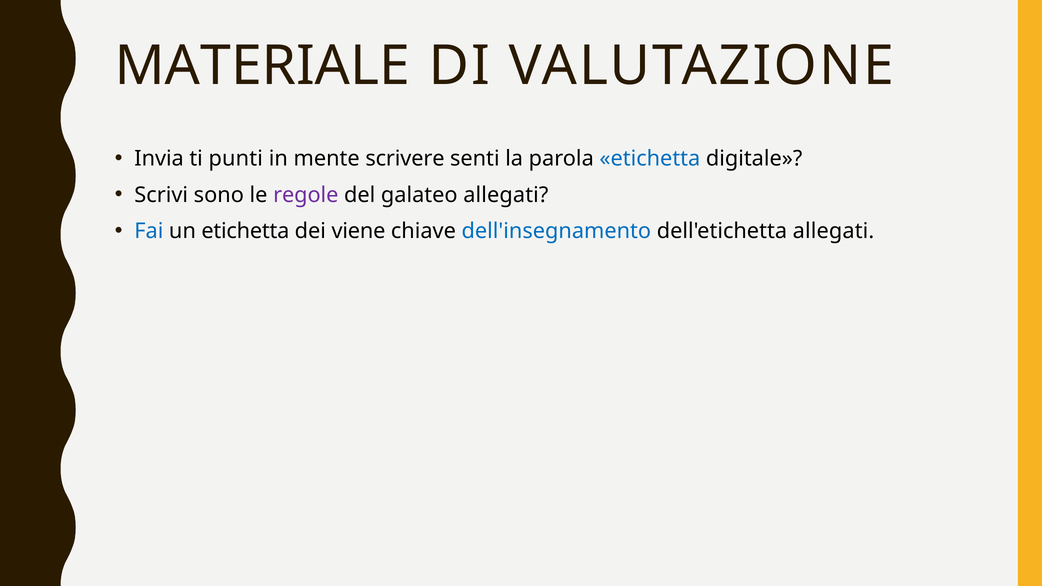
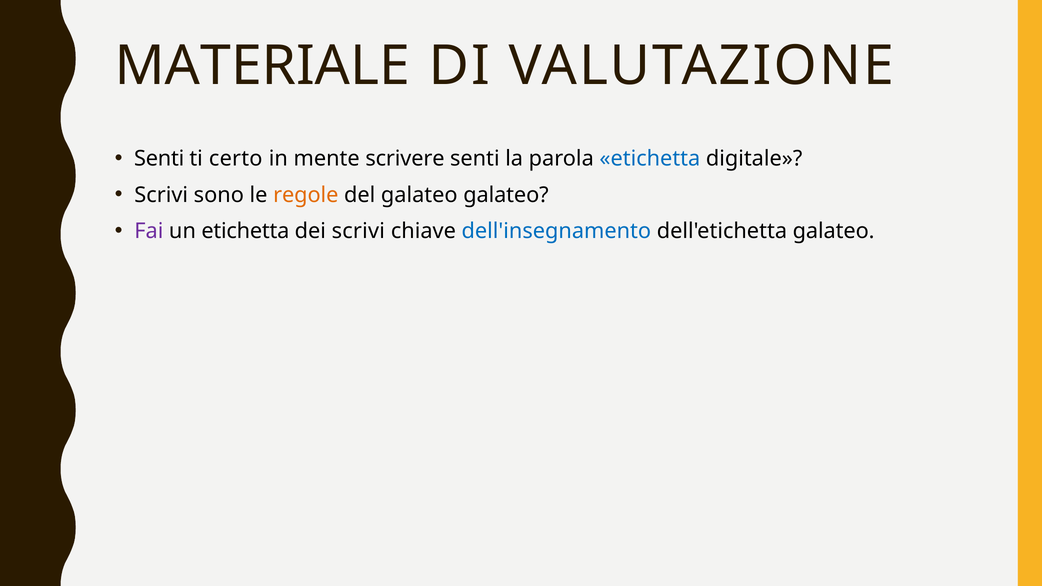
Invia at (159, 159): Invia -> Senti
punti: punti -> certo
regole colour: purple -> orange
galateo allegati: allegati -> galateo
Fai colour: blue -> purple
dei viene: viene -> scrivi
dell'etichetta allegati: allegati -> galateo
